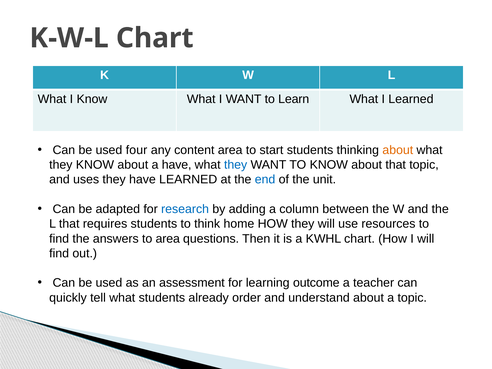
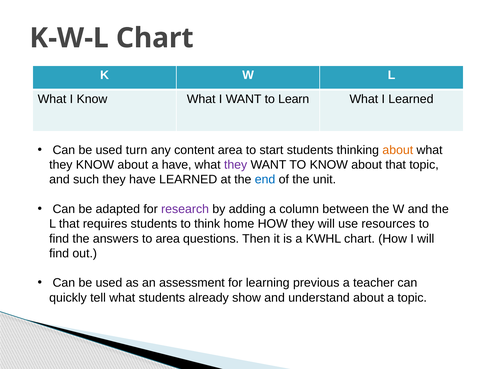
four: four -> turn
they at (236, 165) colour: blue -> purple
uses: uses -> such
research colour: blue -> purple
outcome: outcome -> previous
order: order -> show
